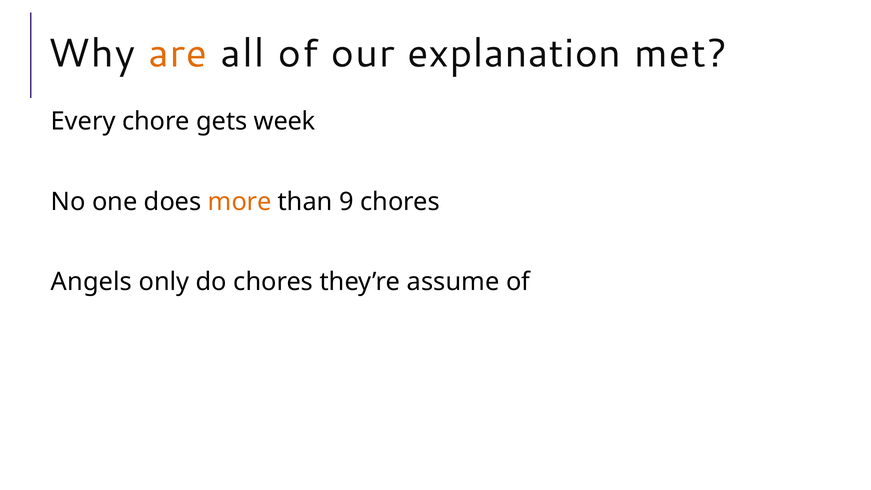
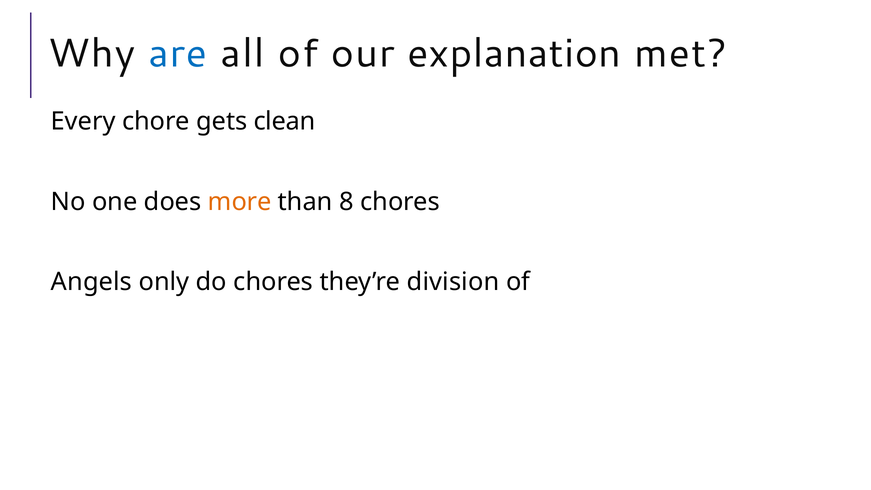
are colour: orange -> blue
week: week -> clean
9: 9 -> 8
assume: assume -> division
